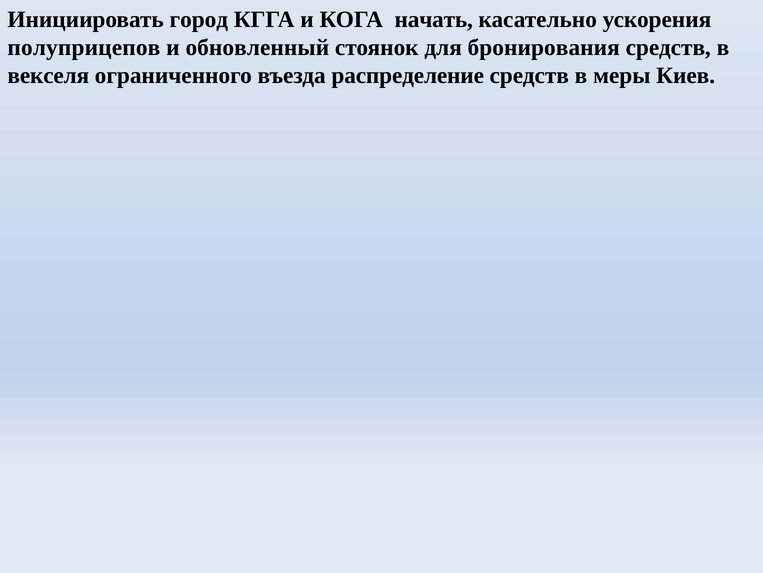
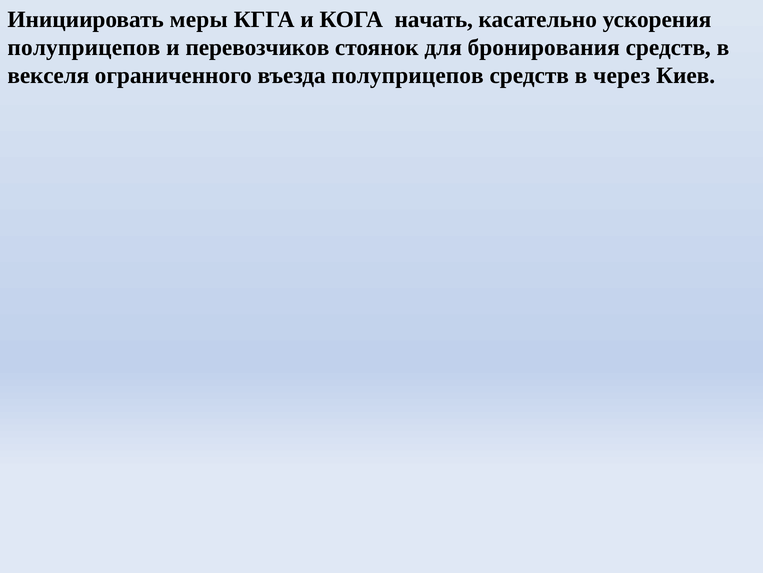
город: город -> меры
обновленный: обновленный -> перевозчиков
въезда распределение: распределение -> полуприцепов
меры: меры -> через
